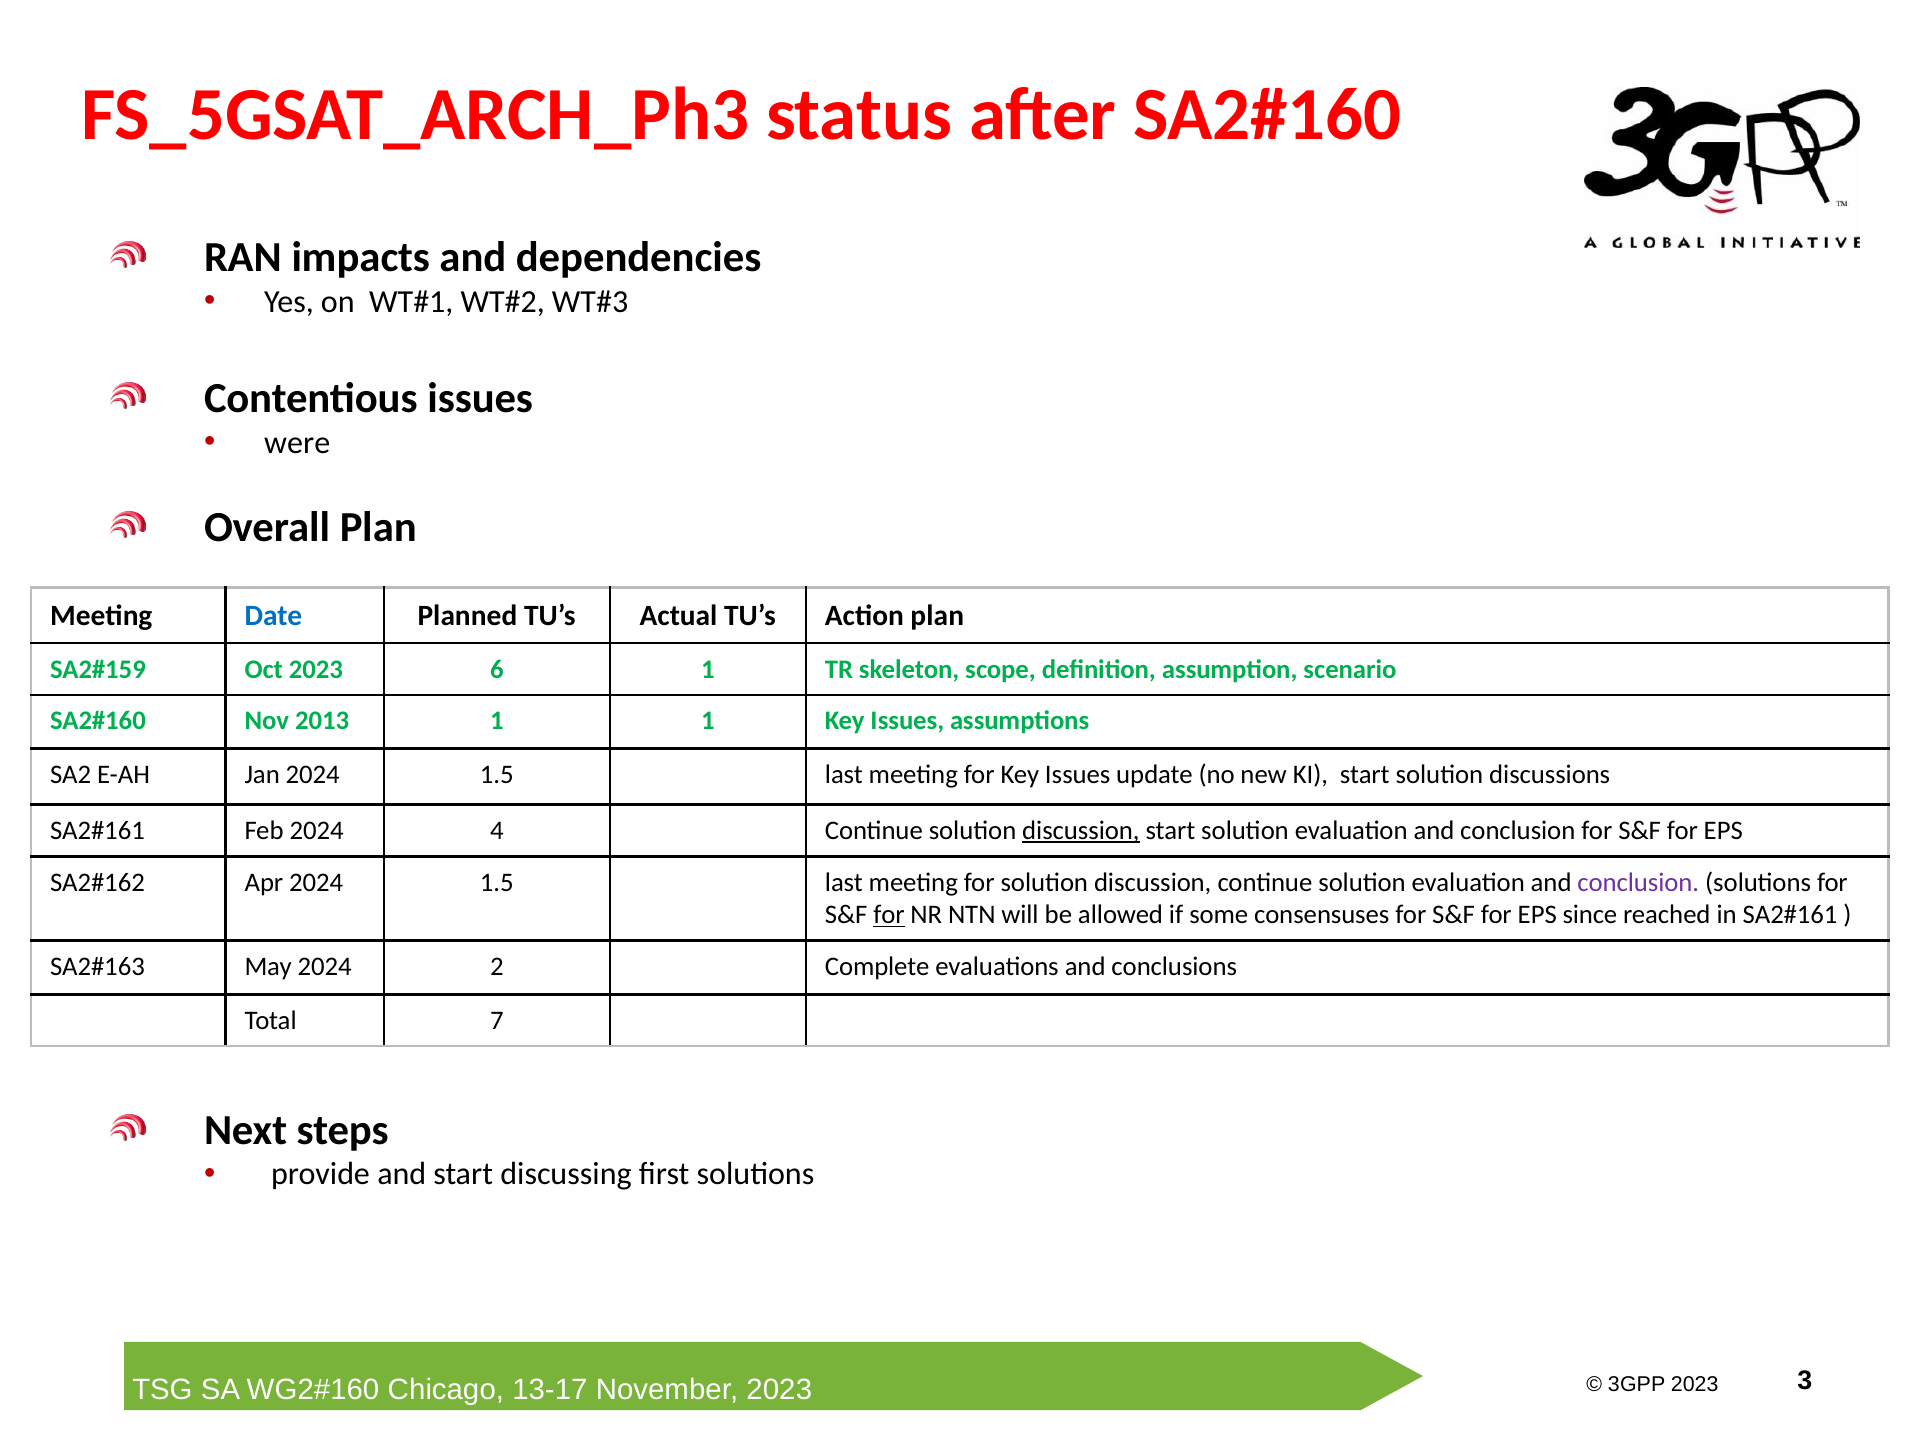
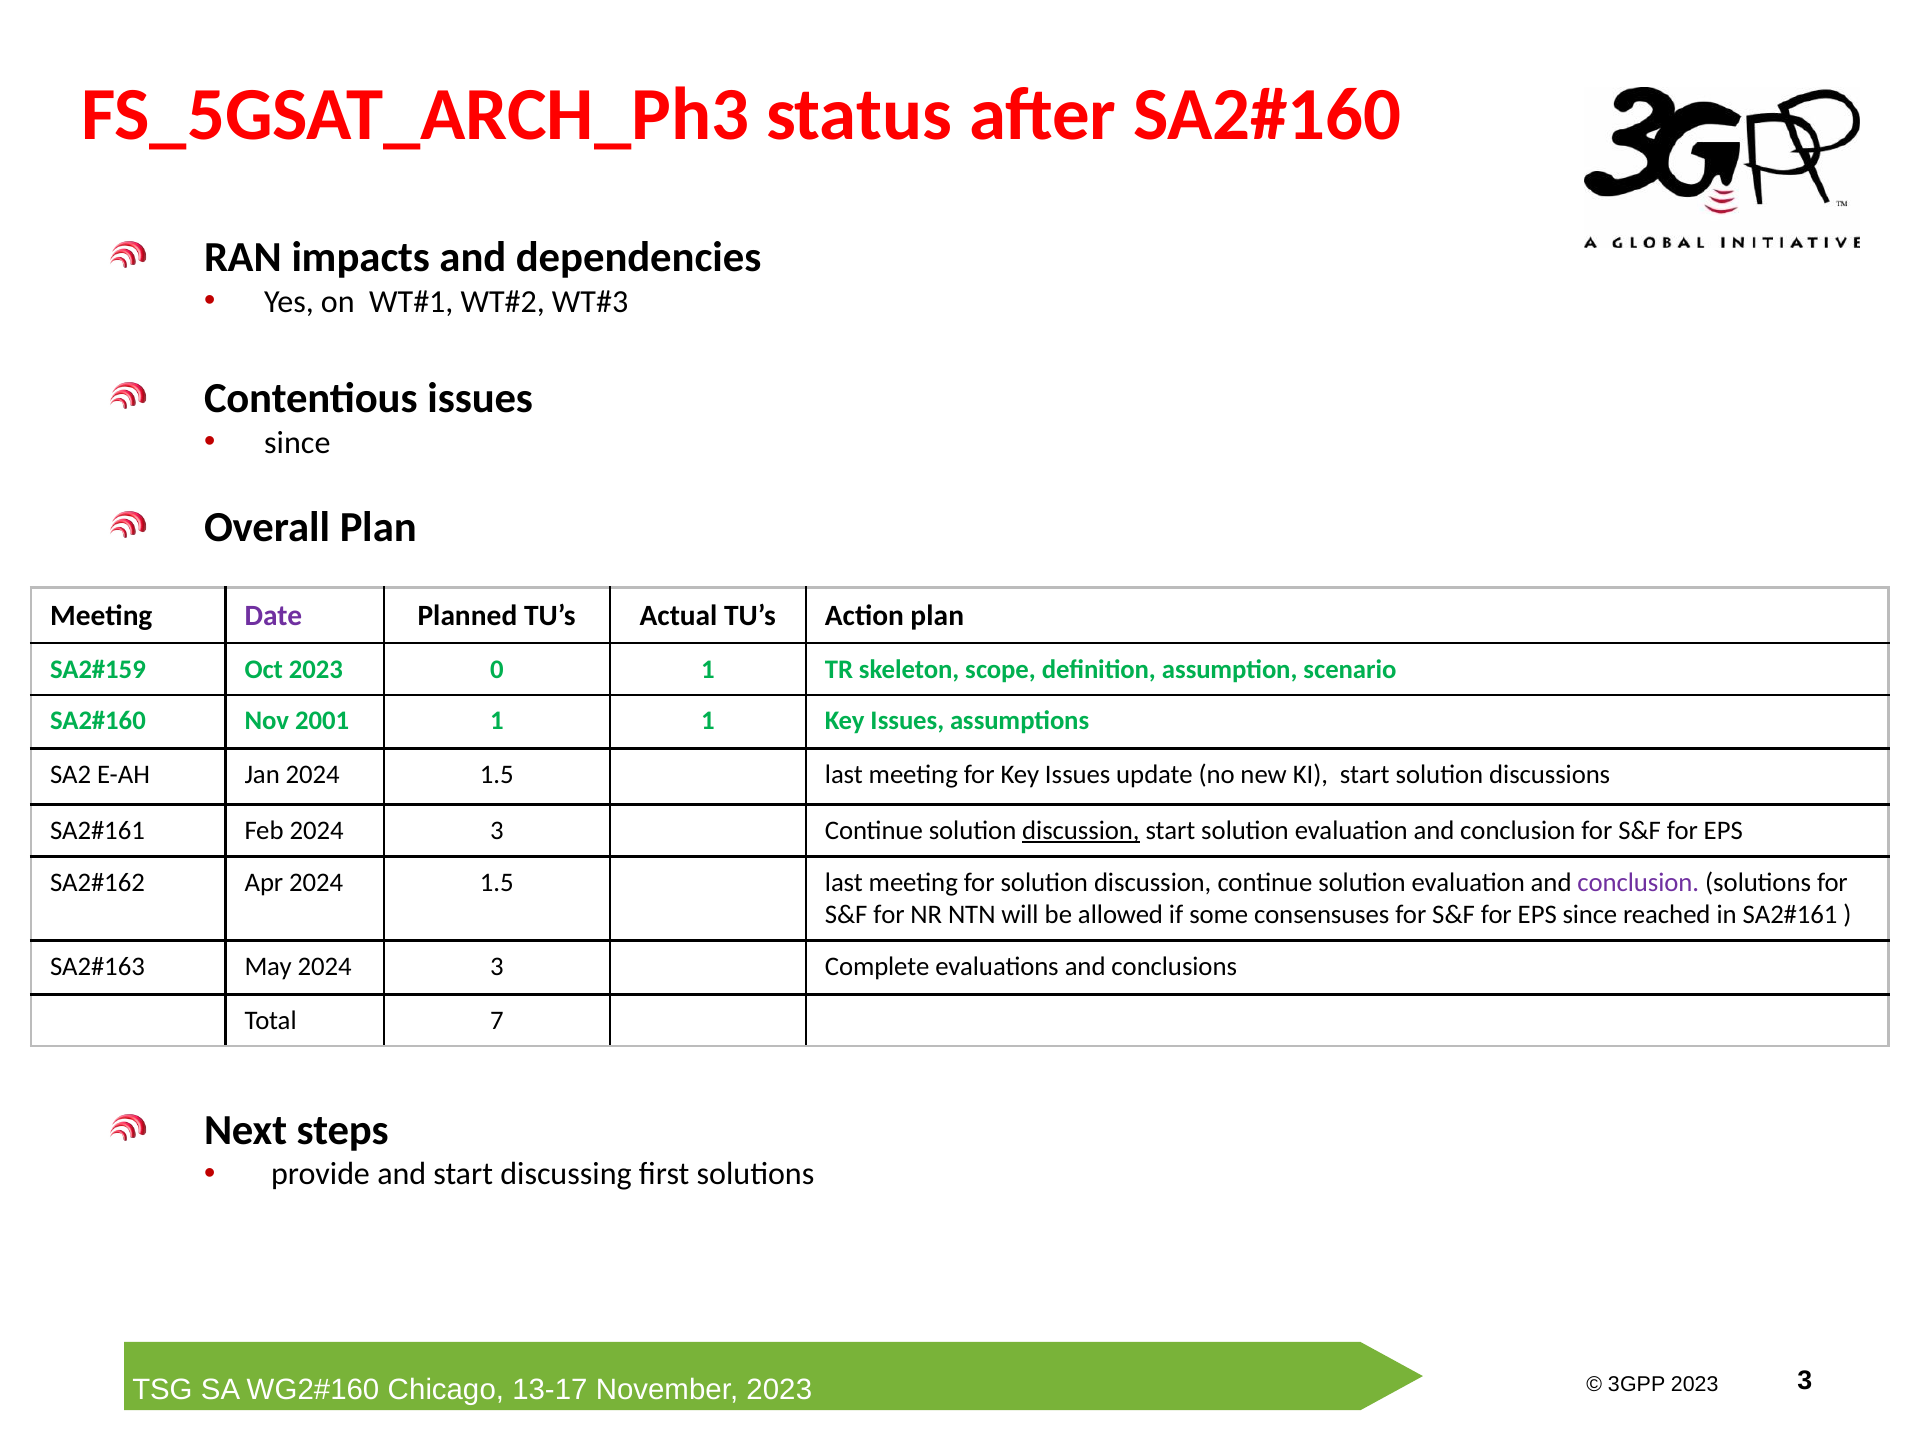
were at (297, 443): were -> since
Date colour: blue -> purple
6: 6 -> 0
2013: 2013 -> 2001
Feb 2024 4: 4 -> 3
for at (889, 915) underline: present -> none
May 2024 2: 2 -> 3
